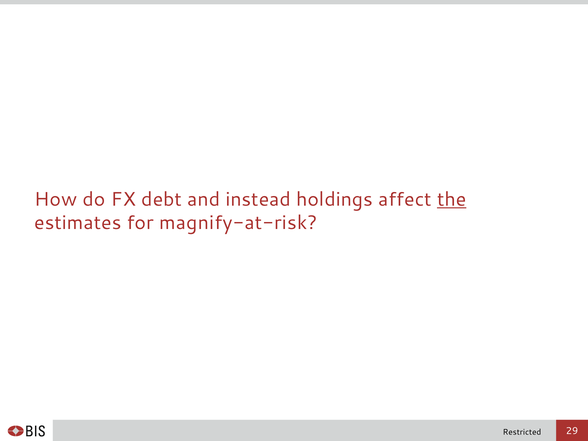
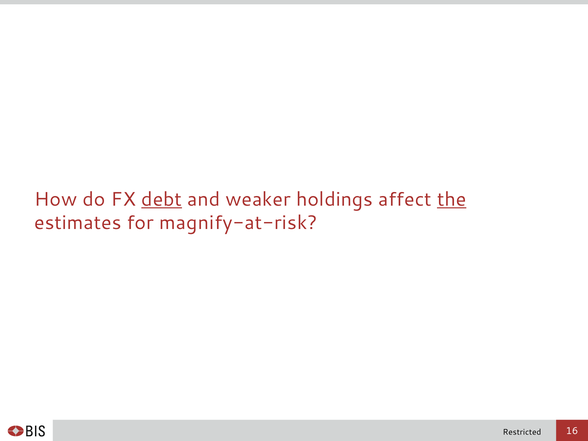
debt underline: none -> present
instead: instead -> weaker
29: 29 -> 16
